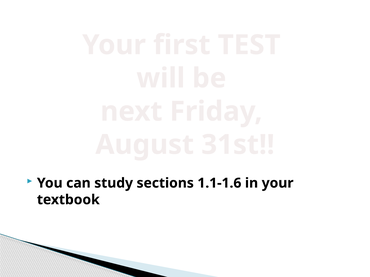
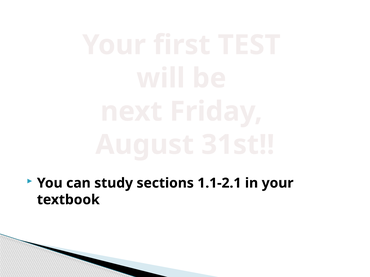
1.1-1.6: 1.1-1.6 -> 1.1-2.1
